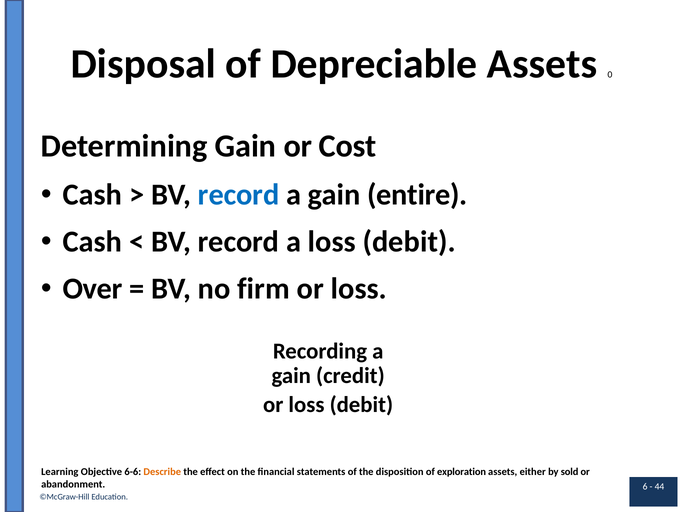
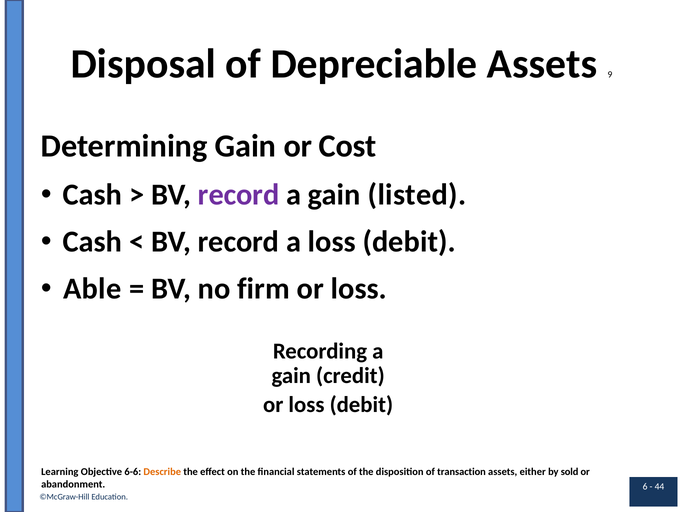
0: 0 -> 9
record at (239, 195) colour: blue -> purple
entire: entire -> listed
Over: Over -> Able
exploration: exploration -> transaction
